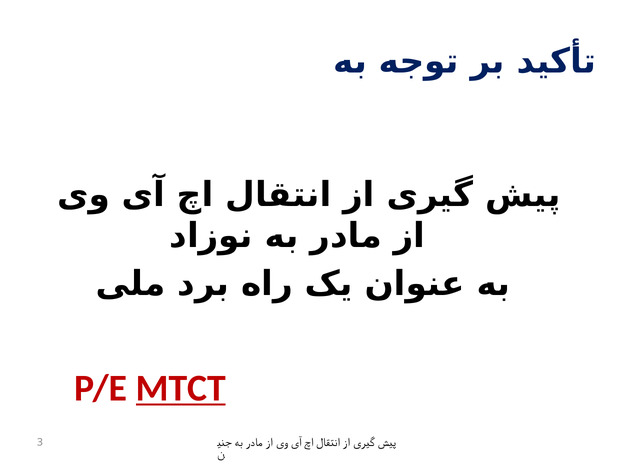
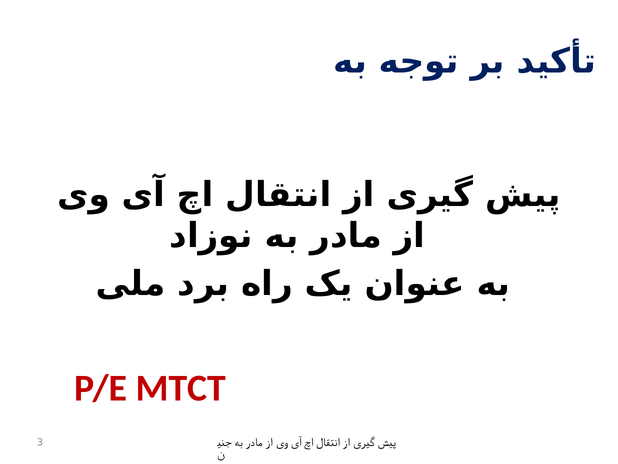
MTCT underline: present -> none
